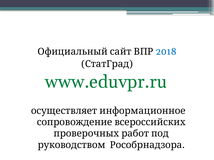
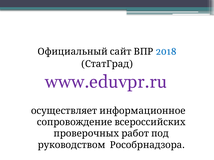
www.eduvpr.ru colour: green -> purple
